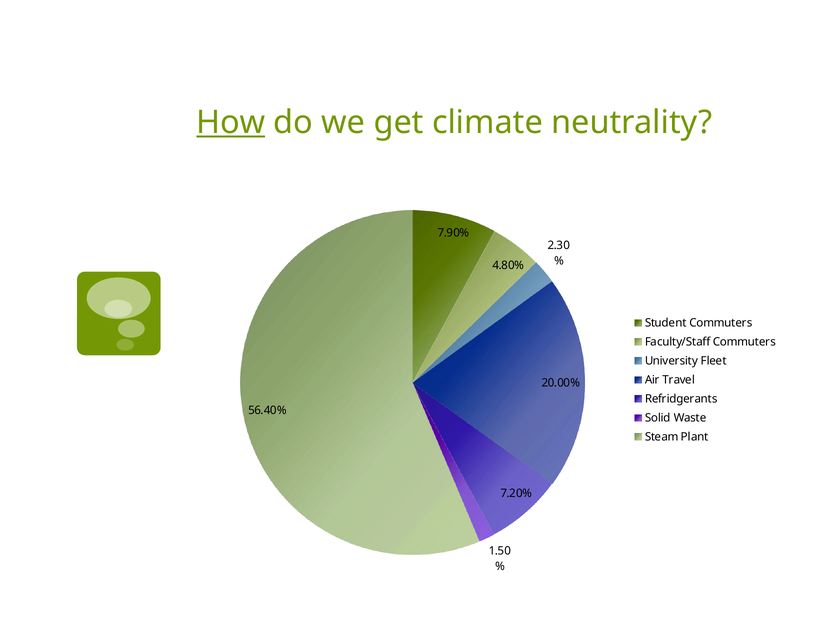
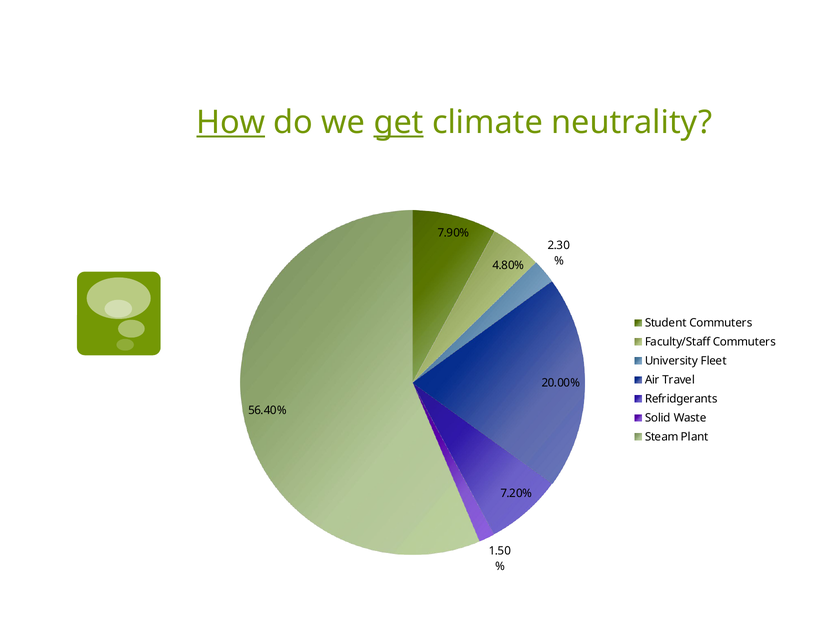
get underline: none -> present
